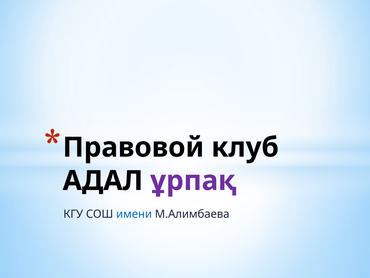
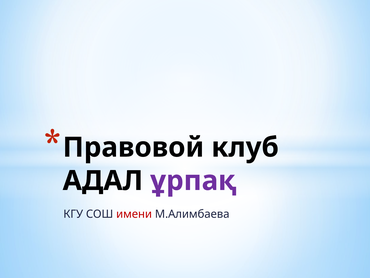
имени colour: blue -> red
